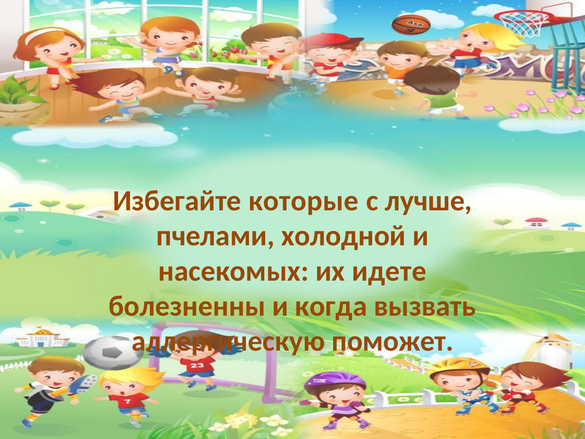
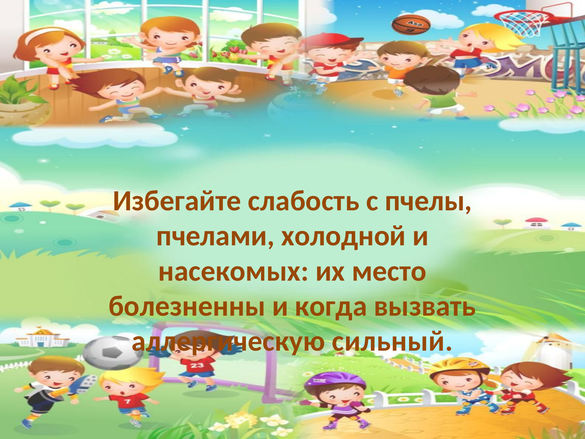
которые: которые -> слабость
лучше: лучше -> пчелы
идете: идете -> место
поможет: поможет -> сильный
